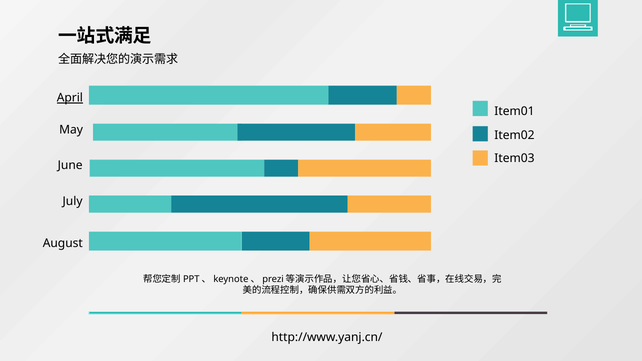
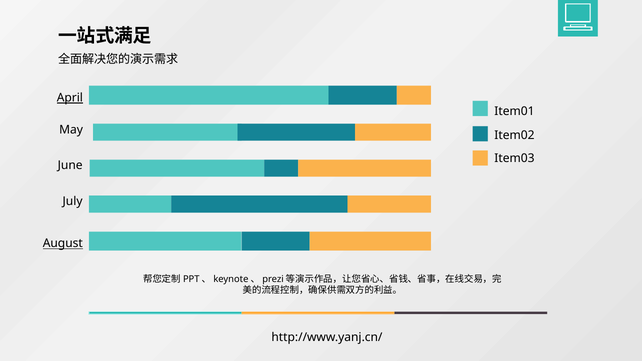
August underline: none -> present
